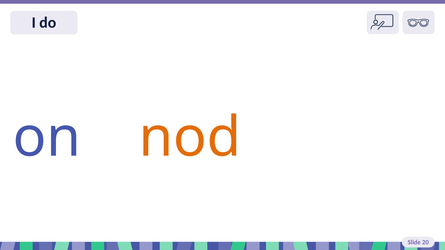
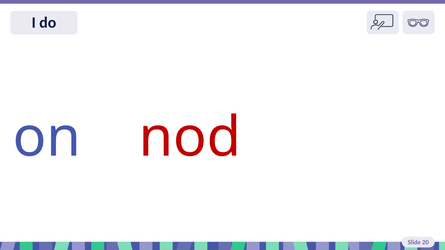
nod colour: orange -> red
